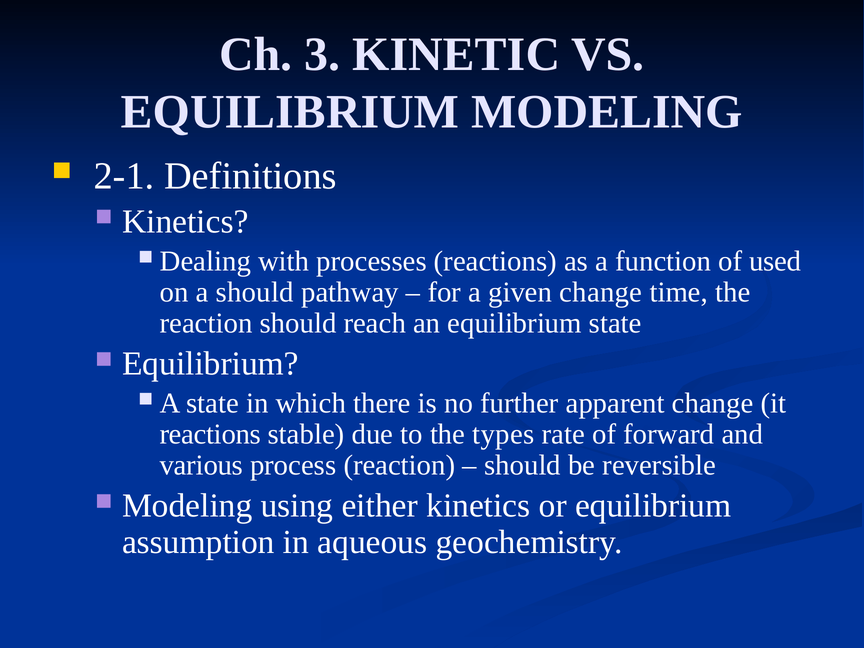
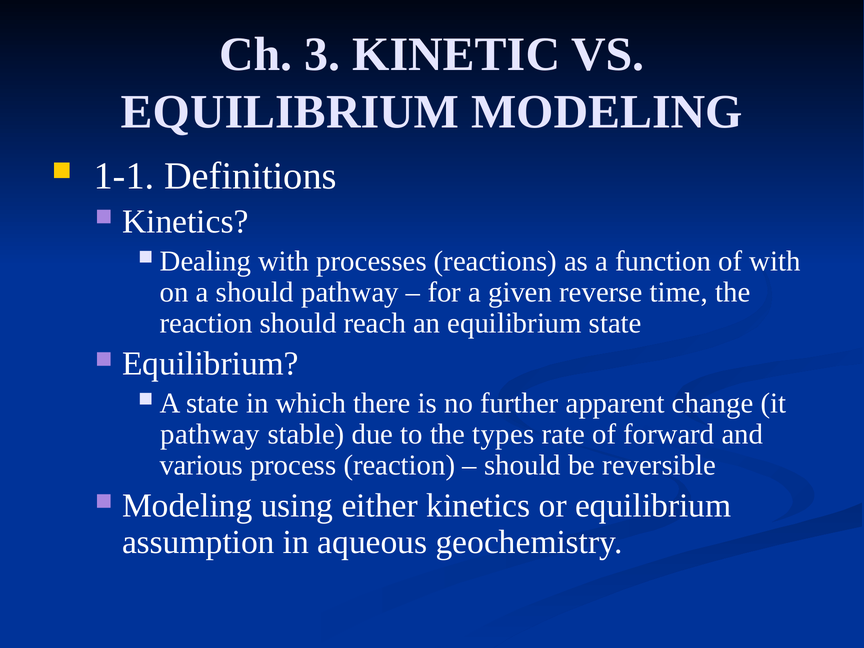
2-1: 2-1 -> 1-1
of used: used -> with
given change: change -> reverse
reactions at (210, 434): reactions -> pathway
